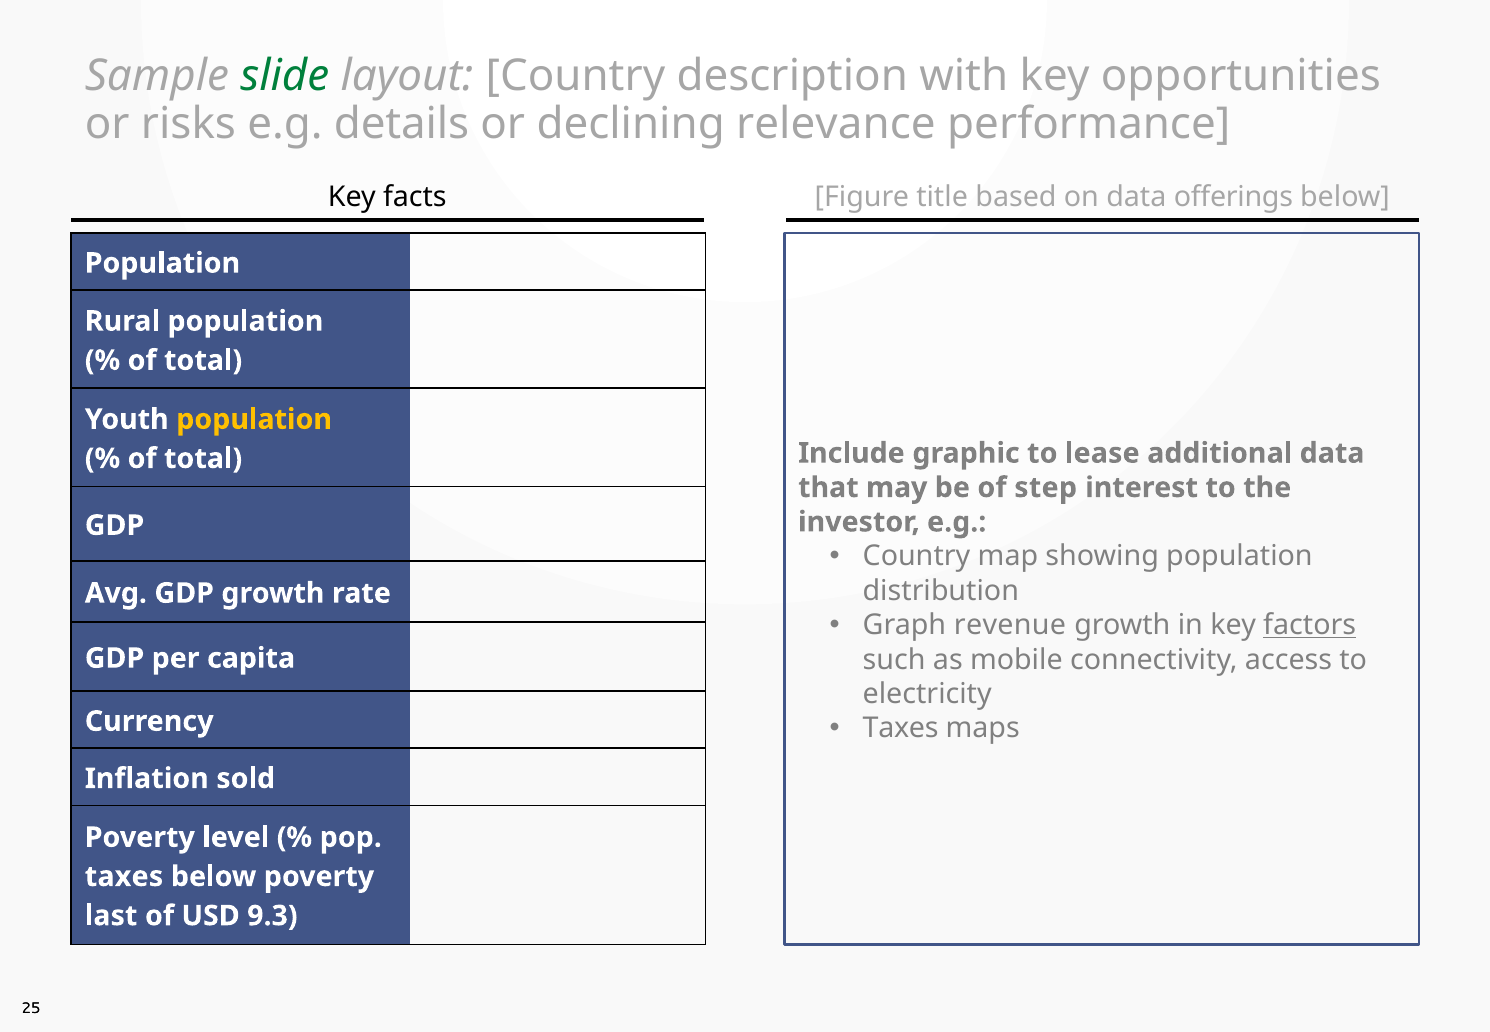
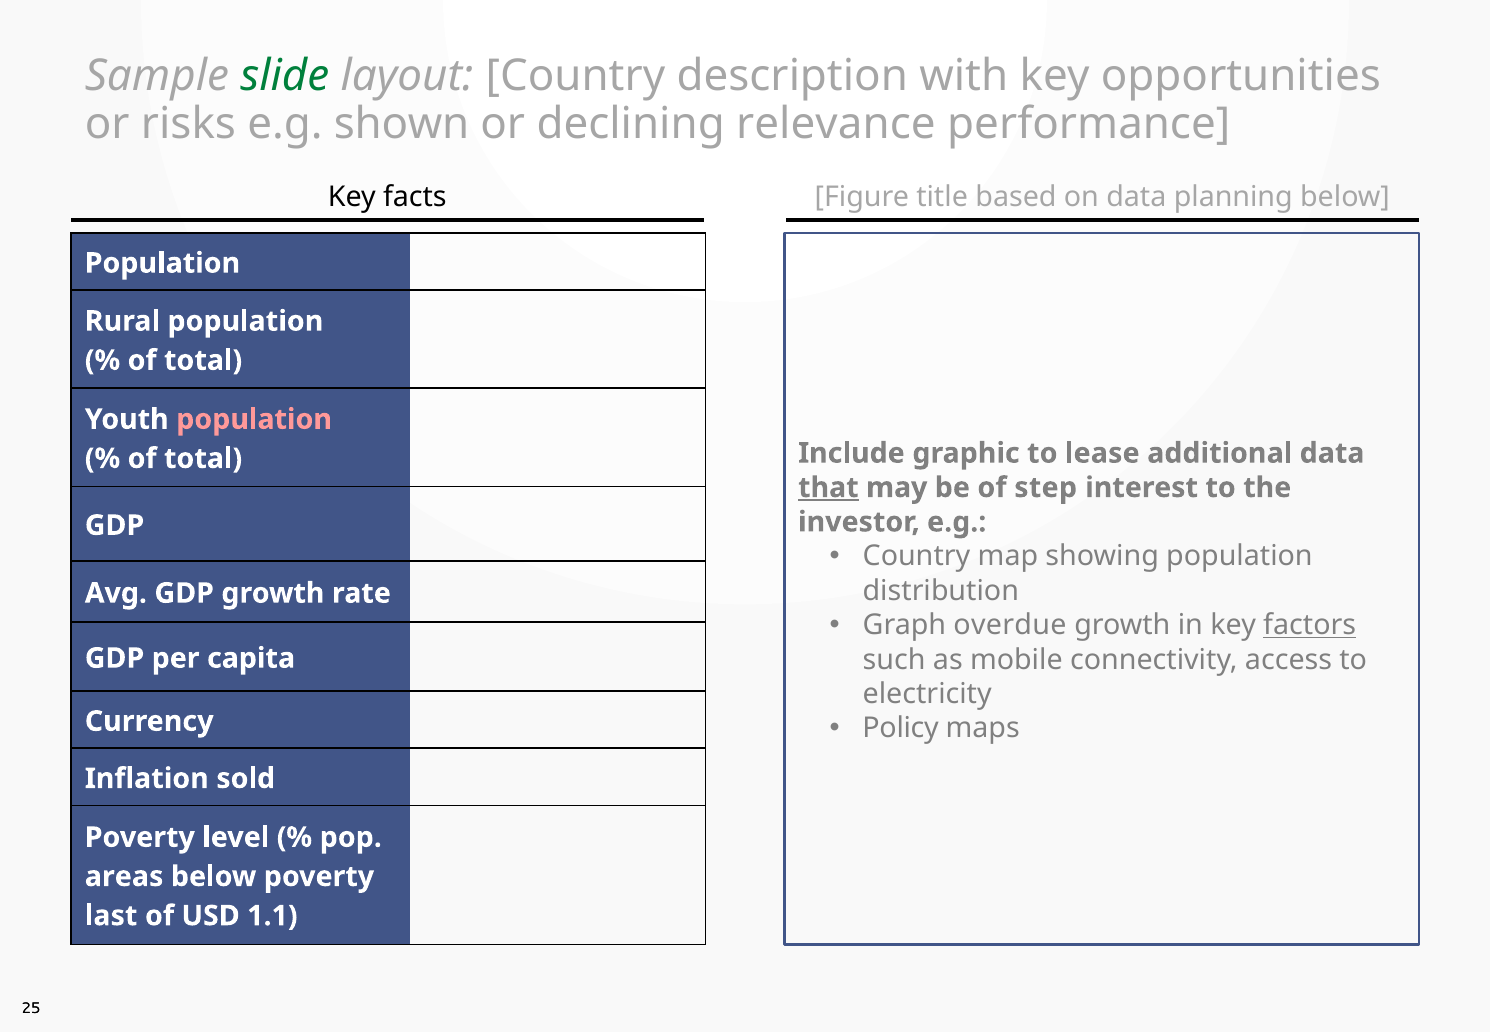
details: details -> shown
offerings: offerings -> planning
population at (254, 419) colour: yellow -> pink
that underline: none -> present
revenue: revenue -> overdue
Taxes at (901, 728): Taxes -> Policy
taxes at (124, 876): taxes -> areas
9.3: 9.3 -> 1.1
